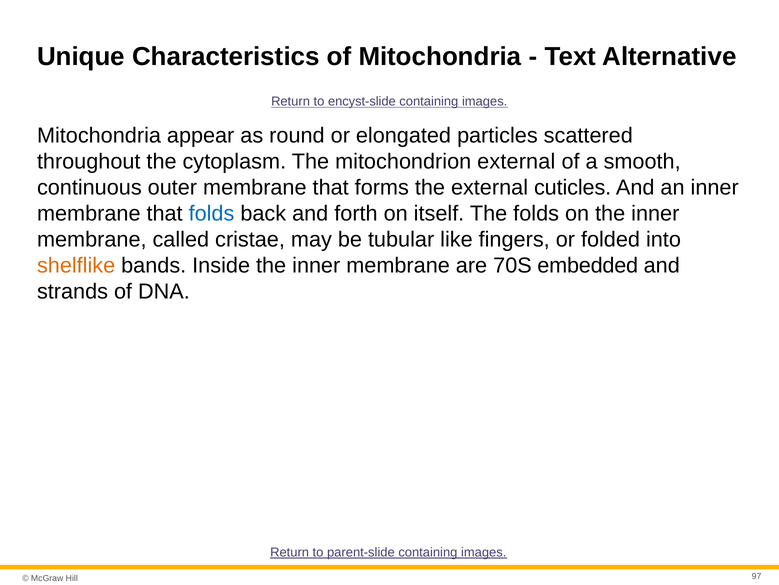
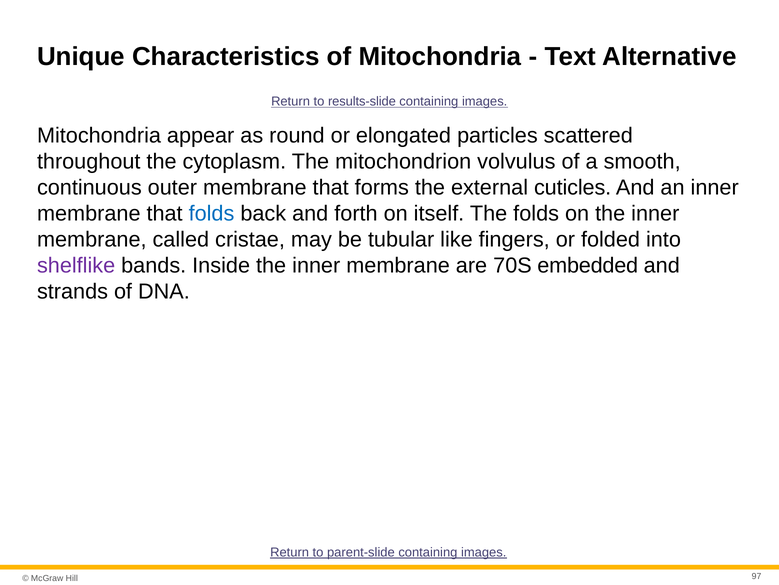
encyst-slide: encyst-slide -> results-slide
mitochondrion external: external -> volvulus
shelflike colour: orange -> purple
